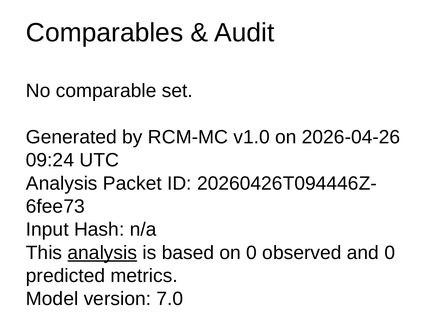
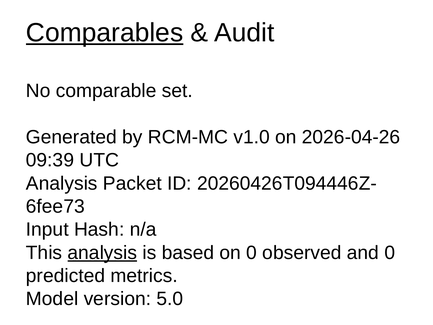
Comparables underline: none -> present
09:24: 09:24 -> 09:39
7.0: 7.0 -> 5.0
